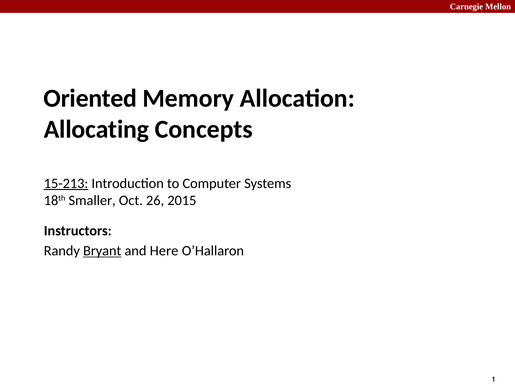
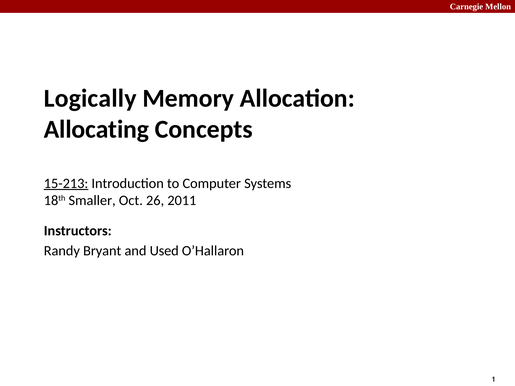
Oriented: Oriented -> Logically
2015: 2015 -> 2011
Bryant underline: present -> none
Here: Here -> Used
